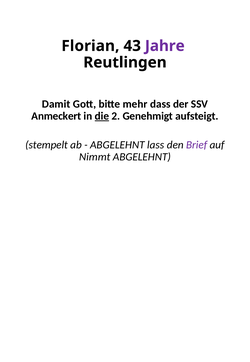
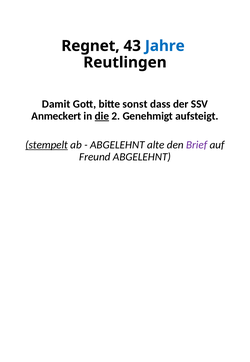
Florian: Florian -> Regnet
Jahre colour: purple -> blue
mehr: mehr -> sonst
stempelt underline: none -> present
lass: lass -> alte
Nimmt: Nimmt -> Freund
